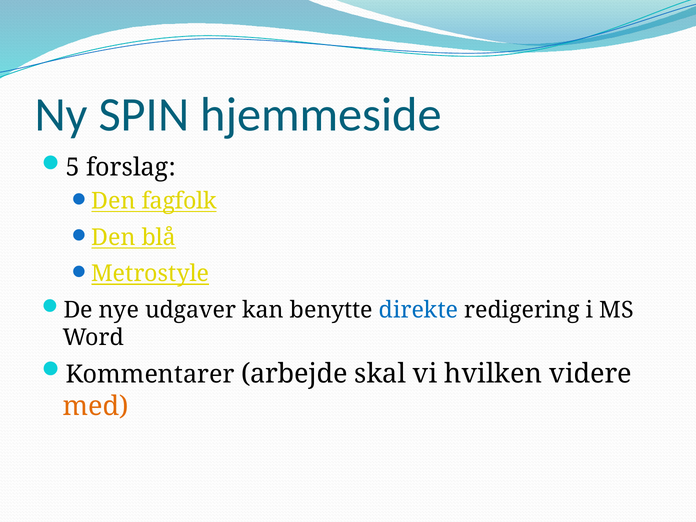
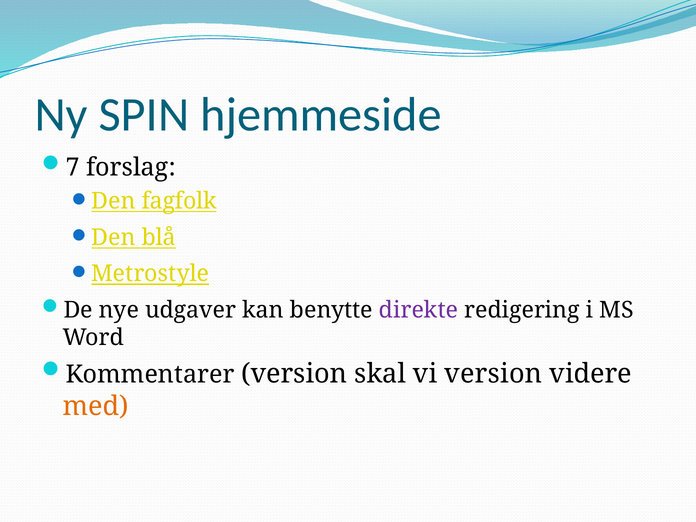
5: 5 -> 7
direkte colour: blue -> purple
Kommentarer arbejde: arbejde -> version
vi hvilken: hvilken -> version
